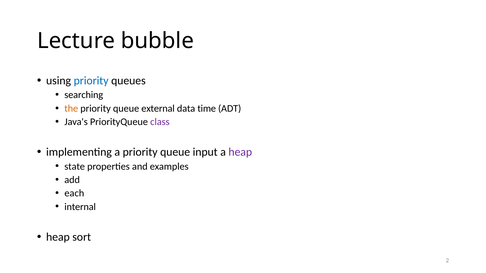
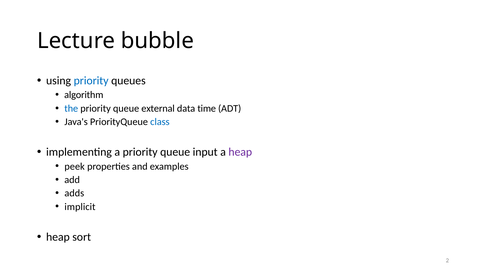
searching: searching -> algorithm
the colour: orange -> blue
class colour: purple -> blue
state: state -> peek
each: each -> adds
internal: internal -> implicit
